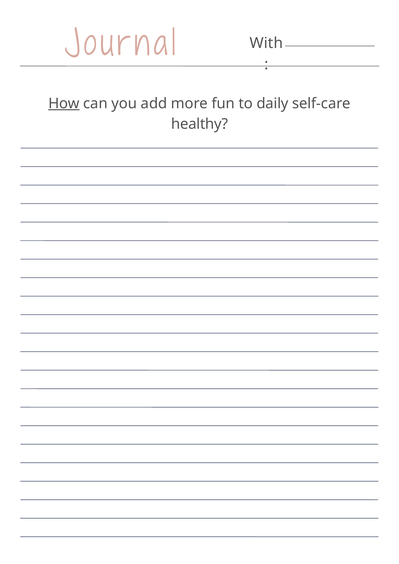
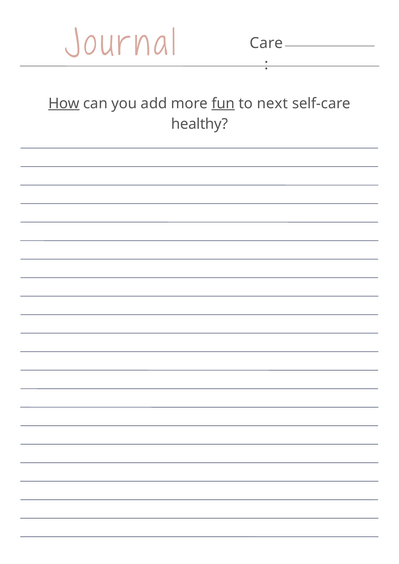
With: With -> Care
fun underline: none -> present
daily: daily -> next
